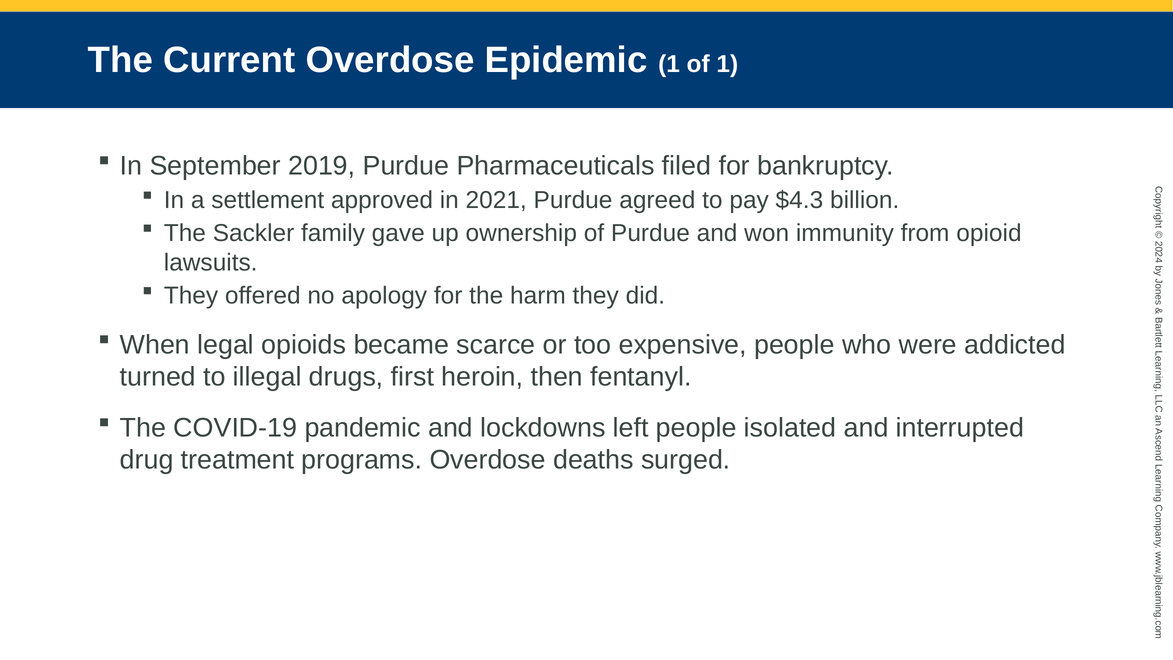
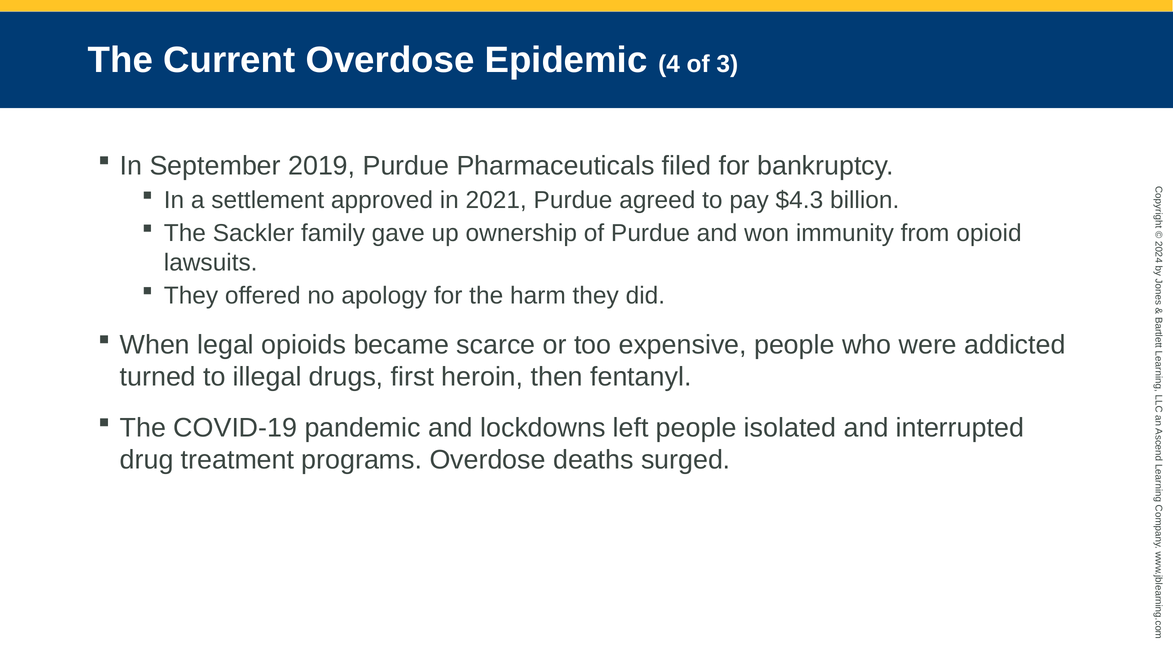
Epidemic 1: 1 -> 4
of 1: 1 -> 3
